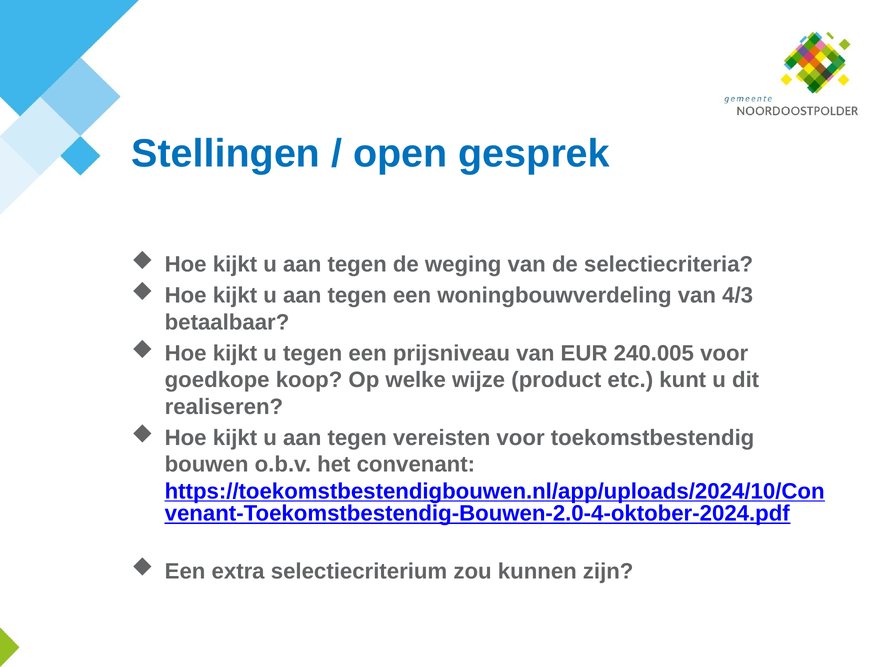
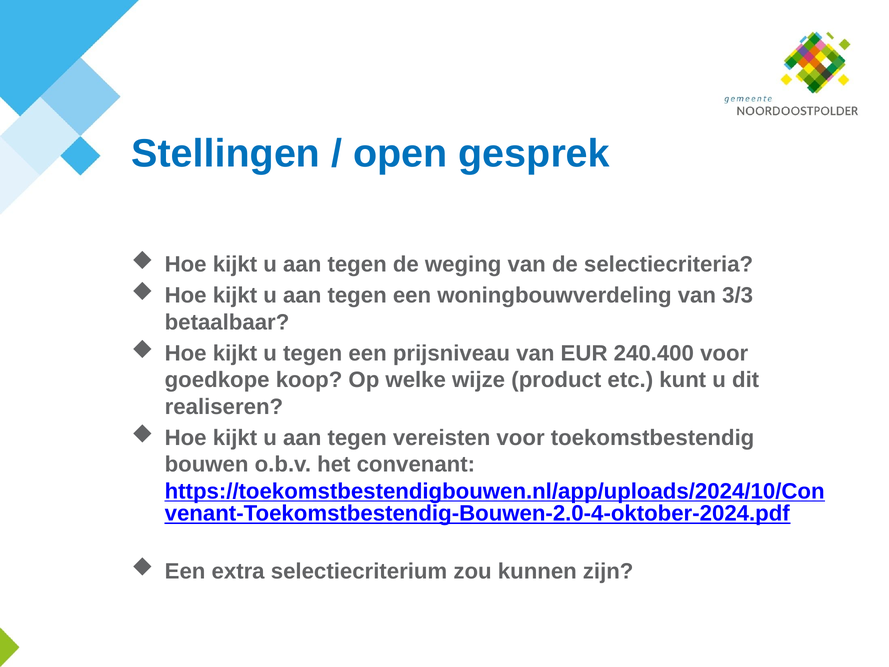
4/3: 4/3 -> 3/3
240.005: 240.005 -> 240.400
